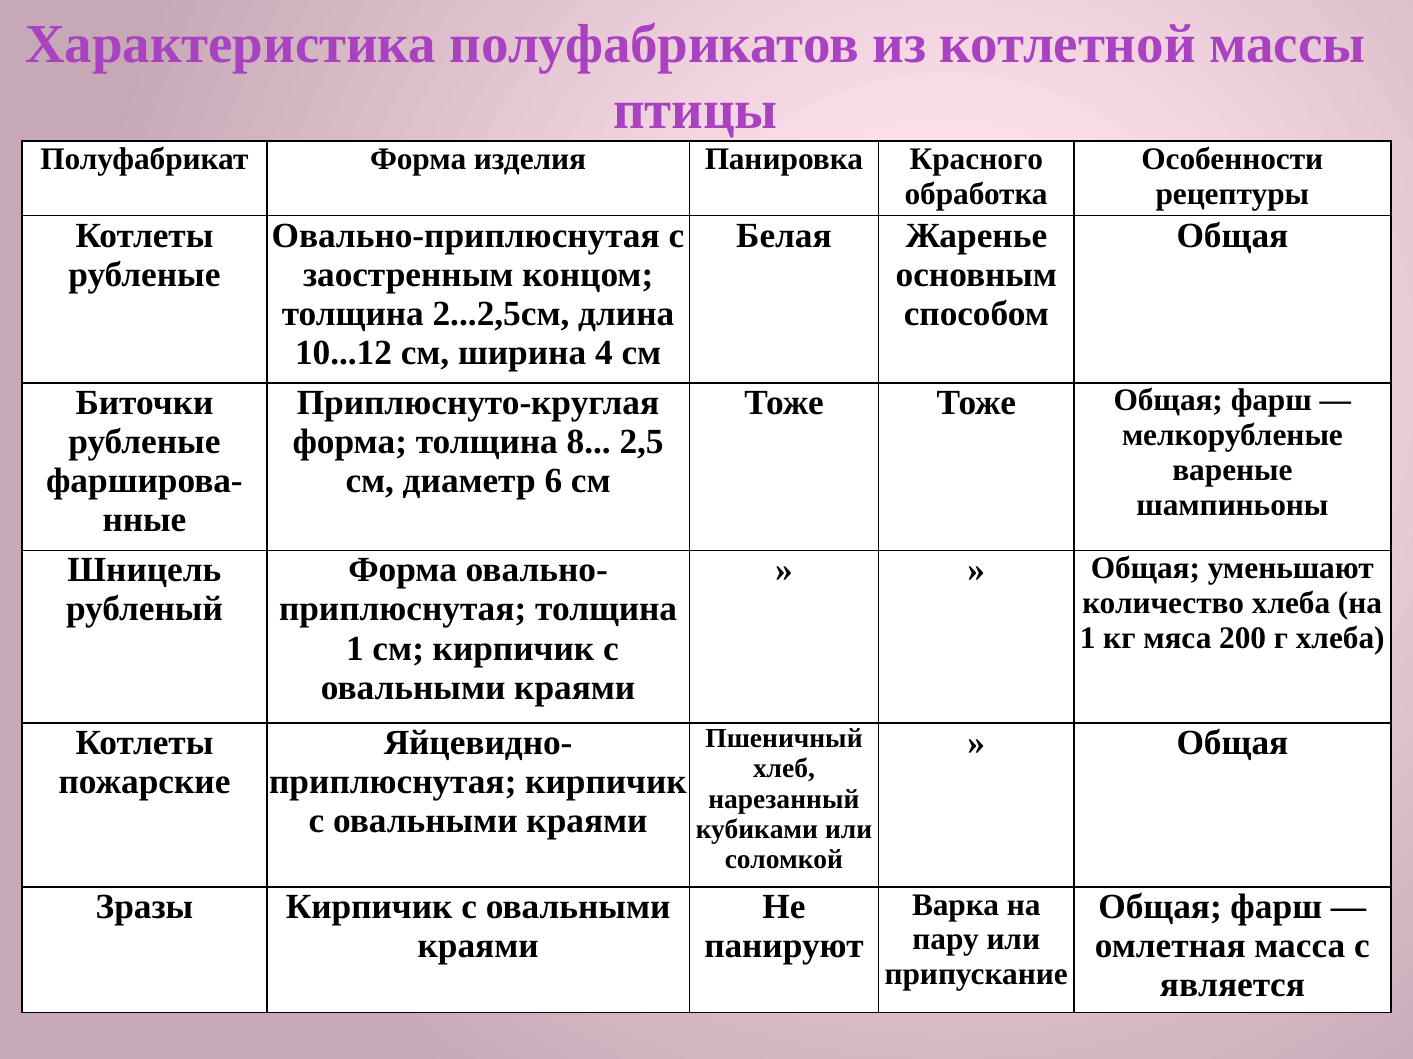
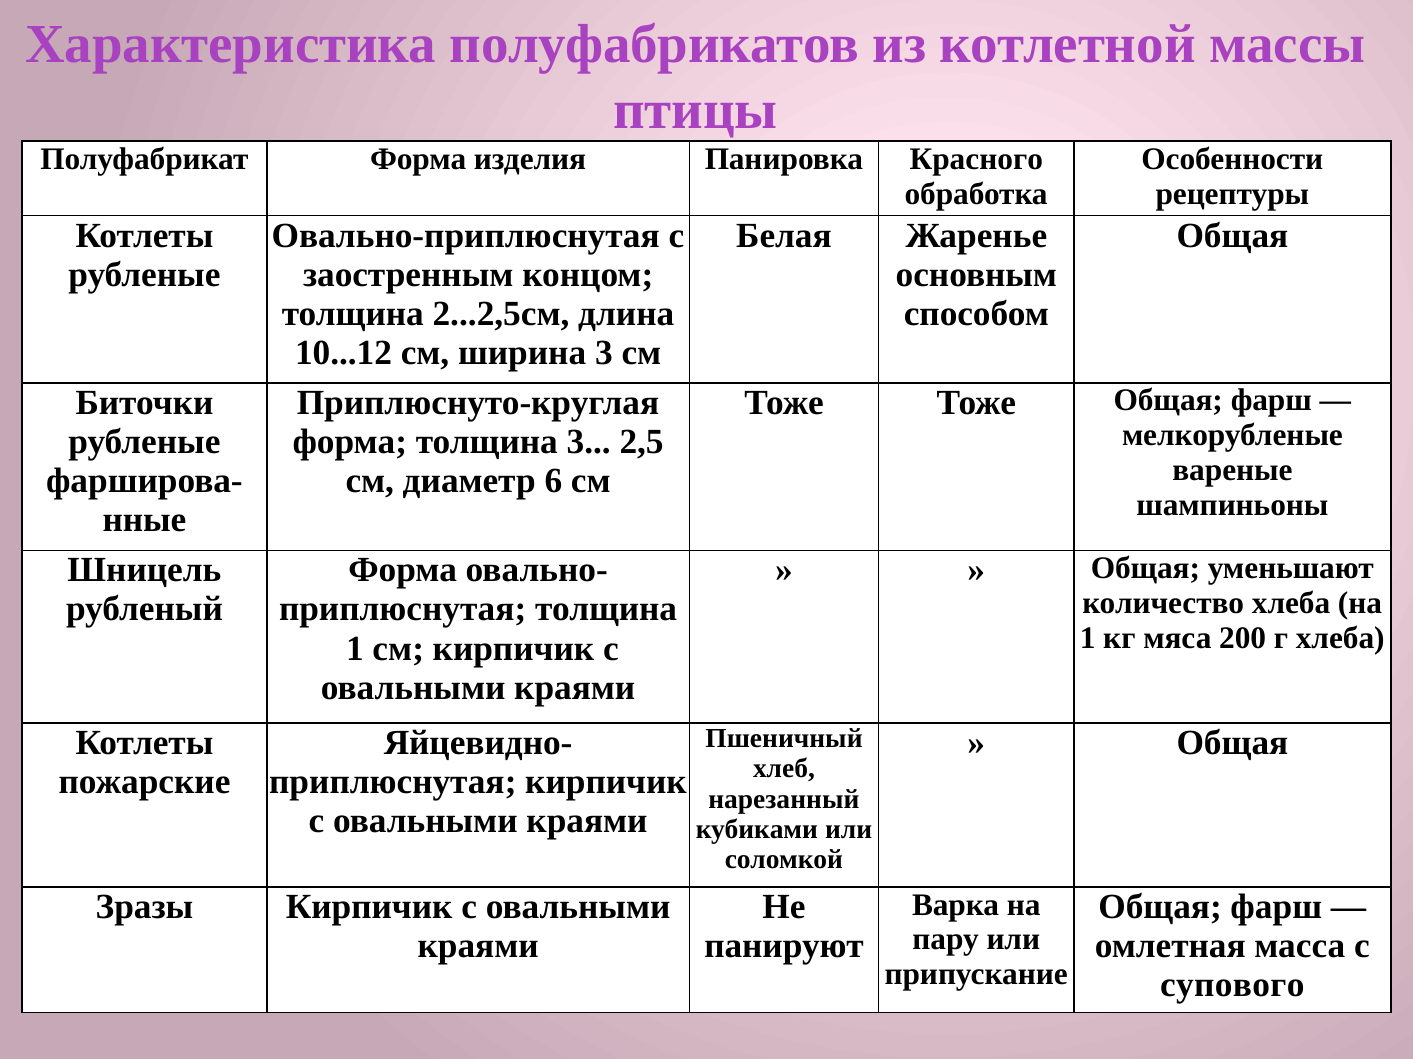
ширина 4: 4 -> 3
толщина 8: 8 -> 3
является: является -> супового
